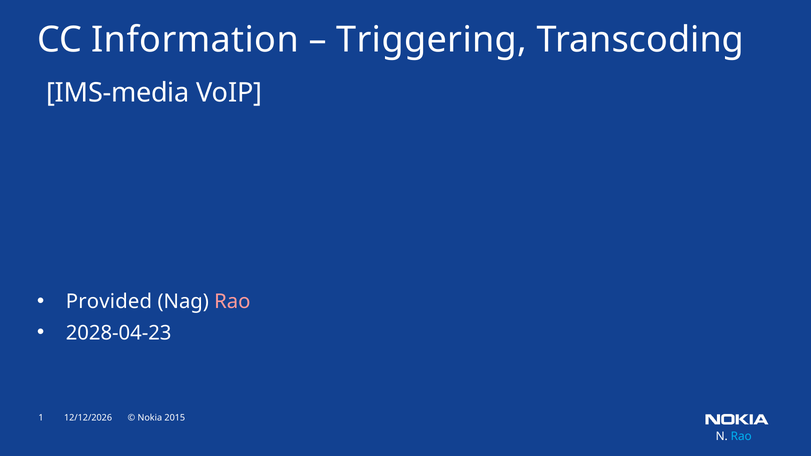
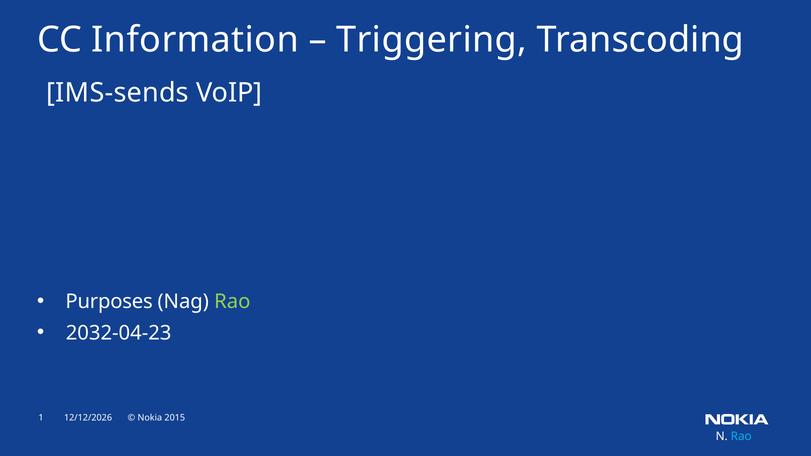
IMS-media: IMS-media -> IMS-sends
Provided: Provided -> Purposes
Rao at (232, 302) colour: pink -> light green
2028-04-23: 2028-04-23 -> 2032-04-23
